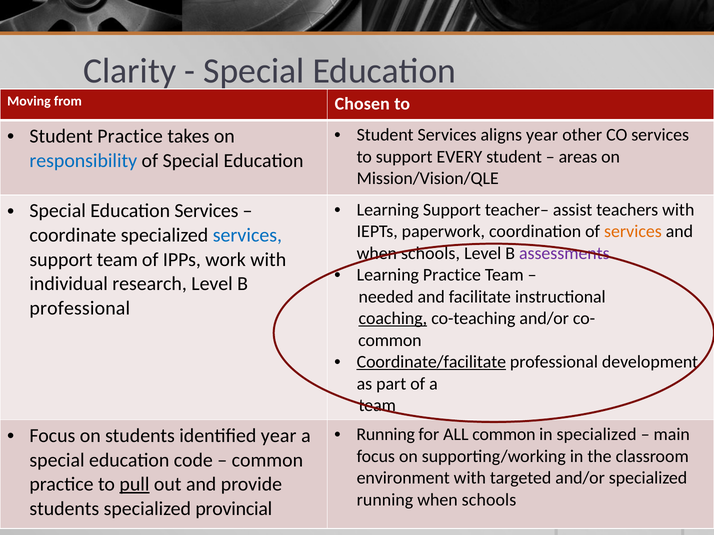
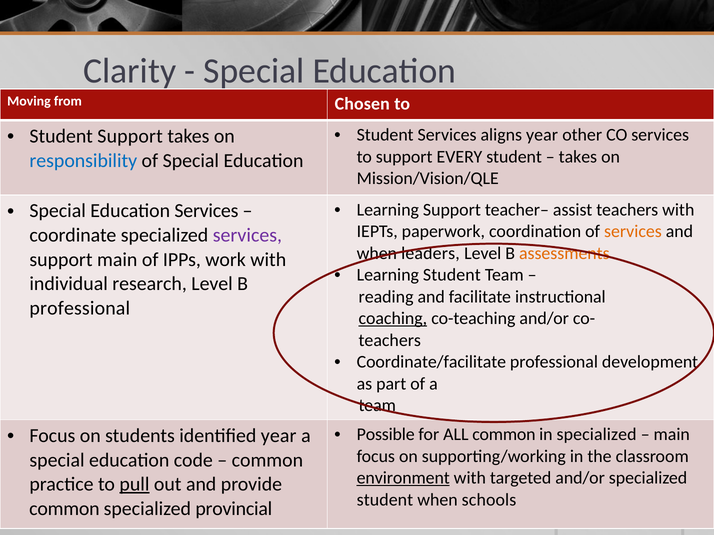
Student Practice: Practice -> Support
areas at (578, 157): areas -> takes
services at (247, 235) colour: blue -> purple
schools at (431, 253): schools -> leaders
assessments colour: purple -> orange
support team: team -> main
Learning Practice: Practice -> Student
needed: needed -> reading
common at (390, 341): common -> teachers
Coordinate/facilitate underline: present -> none
Running at (386, 435): Running -> Possible
environment underline: none -> present
running at (385, 500): running -> student
students at (64, 509): students -> common
